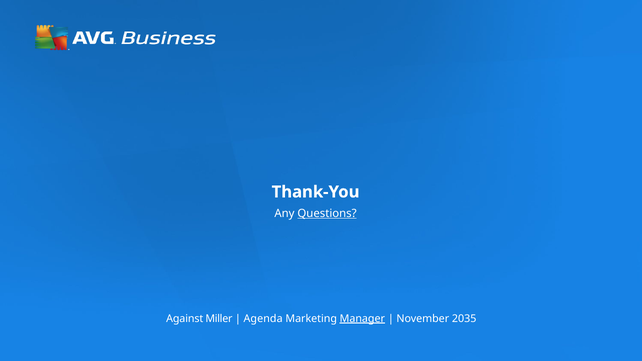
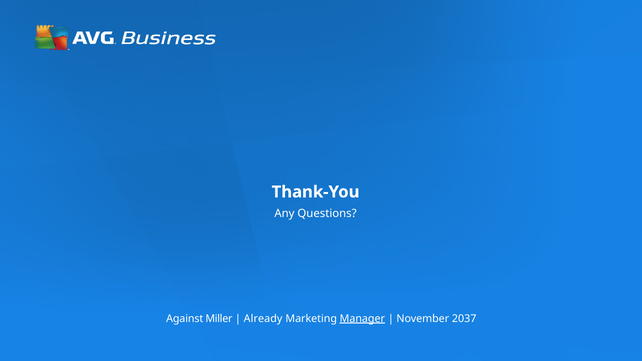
Questions underline: present -> none
Agenda: Agenda -> Already
2035: 2035 -> 2037
